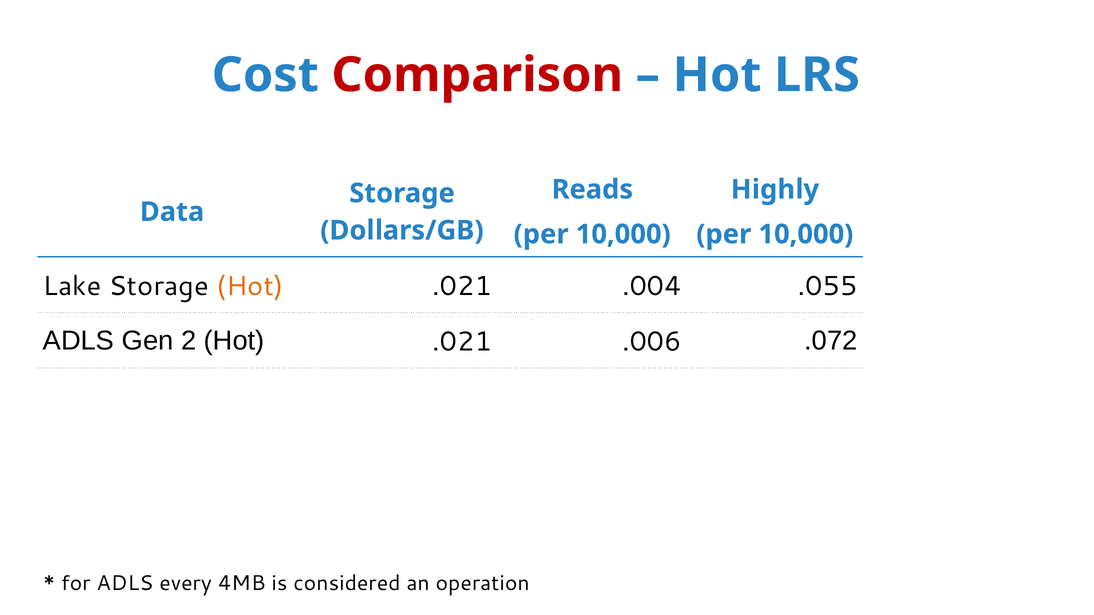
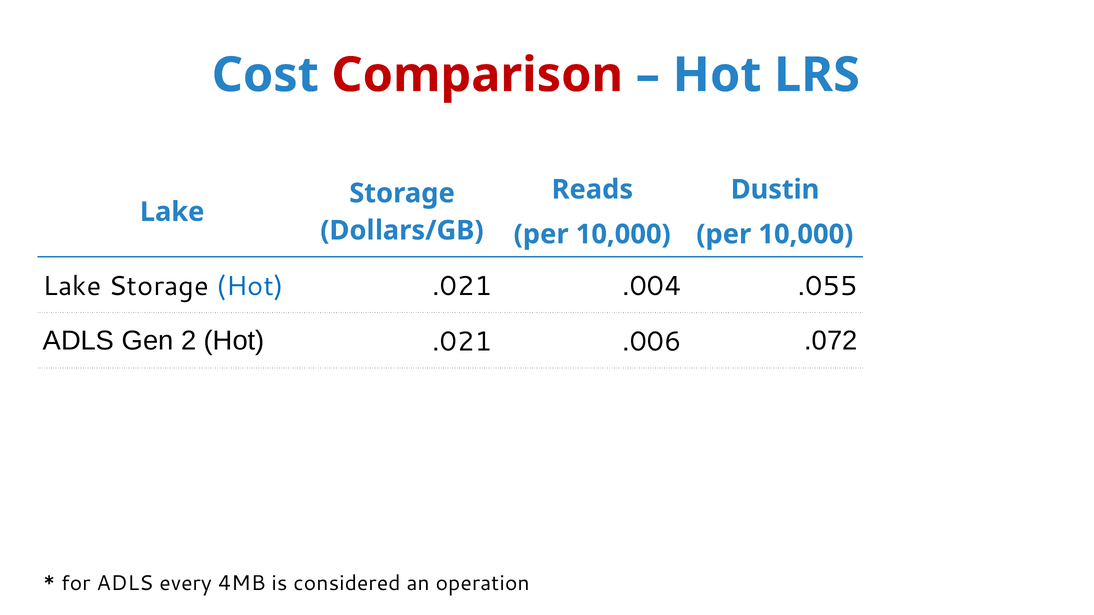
Highly: Highly -> Dustin
Data at (172, 212): Data -> Lake
Hot at (250, 286) colour: orange -> blue
